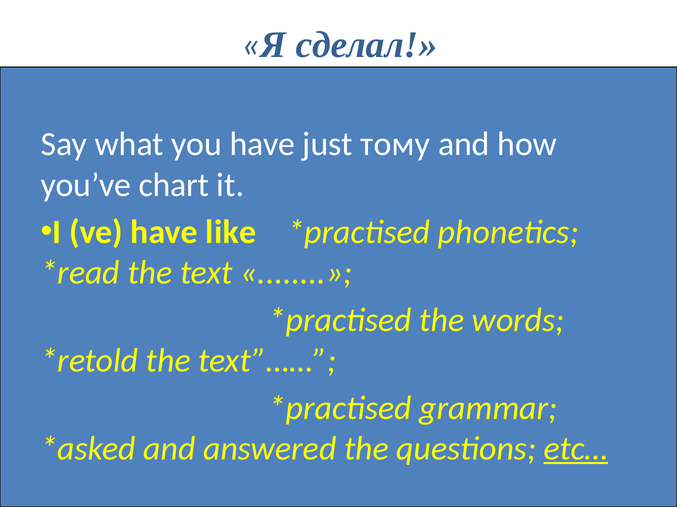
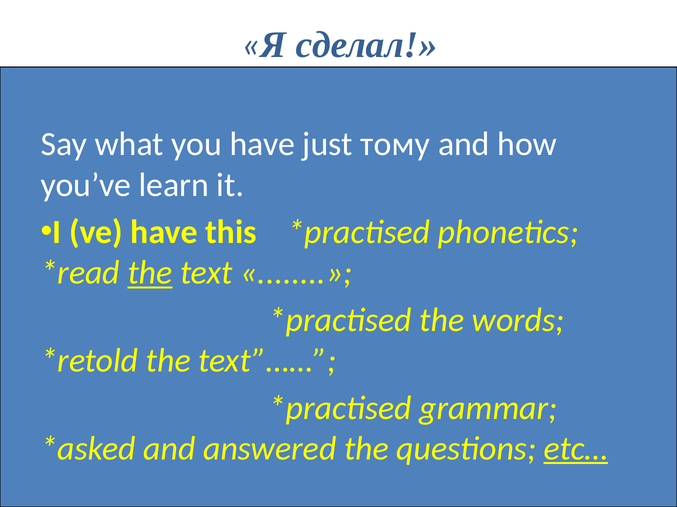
chart: chart -> learn
like: like -> this
the at (150, 273) underline: none -> present
